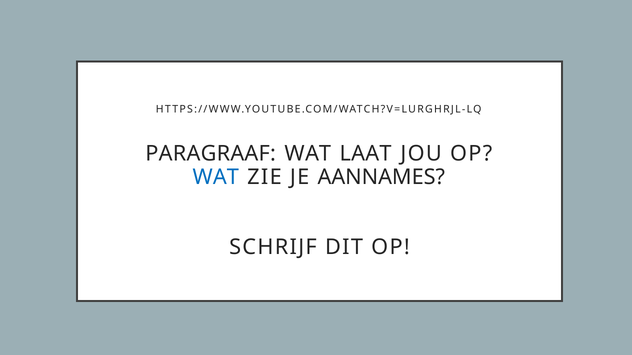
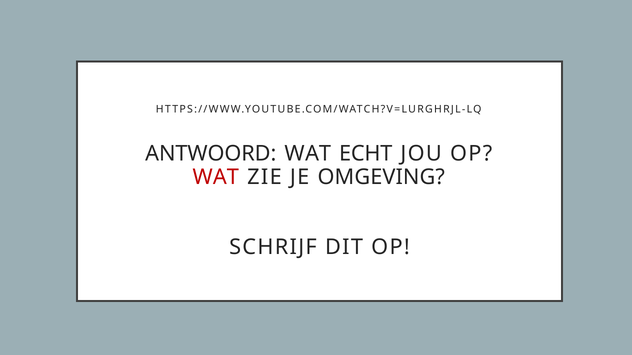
PARAGRAAF: PARAGRAAF -> ANTWOORD
LAAT: LAAT -> ECHT
WAT at (216, 177) colour: blue -> red
AANNAMES: AANNAMES -> OMGEVING
